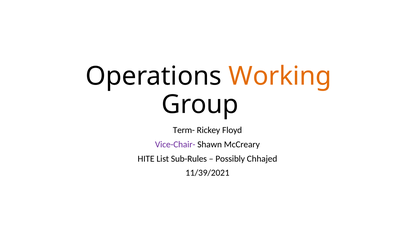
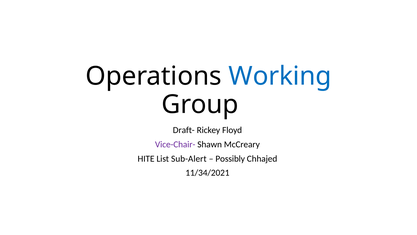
Working colour: orange -> blue
Term-: Term- -> Draft-
Sub-Rules: Sub-Rules -> Sub-Alert
11/39/2021: 11/39/2021 -> 11/34/2021
